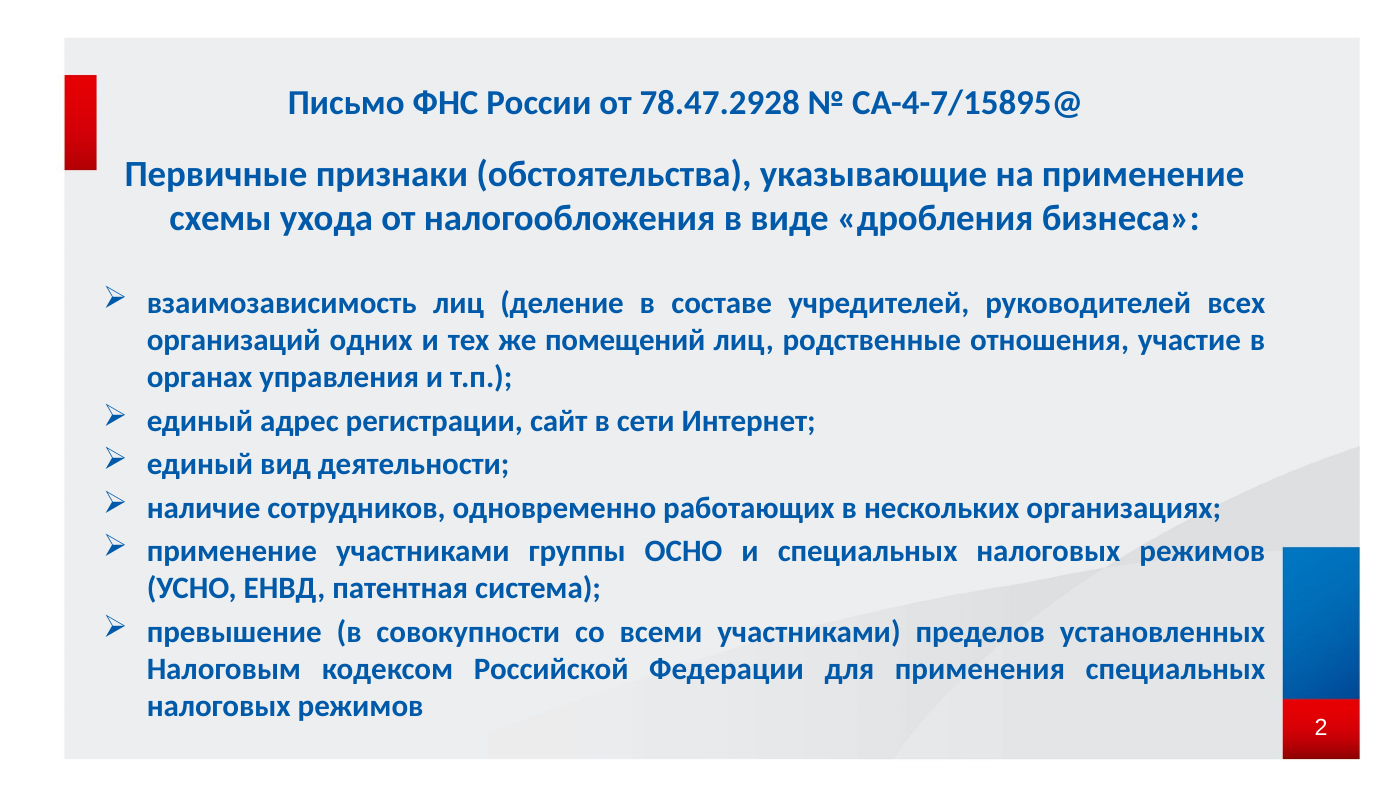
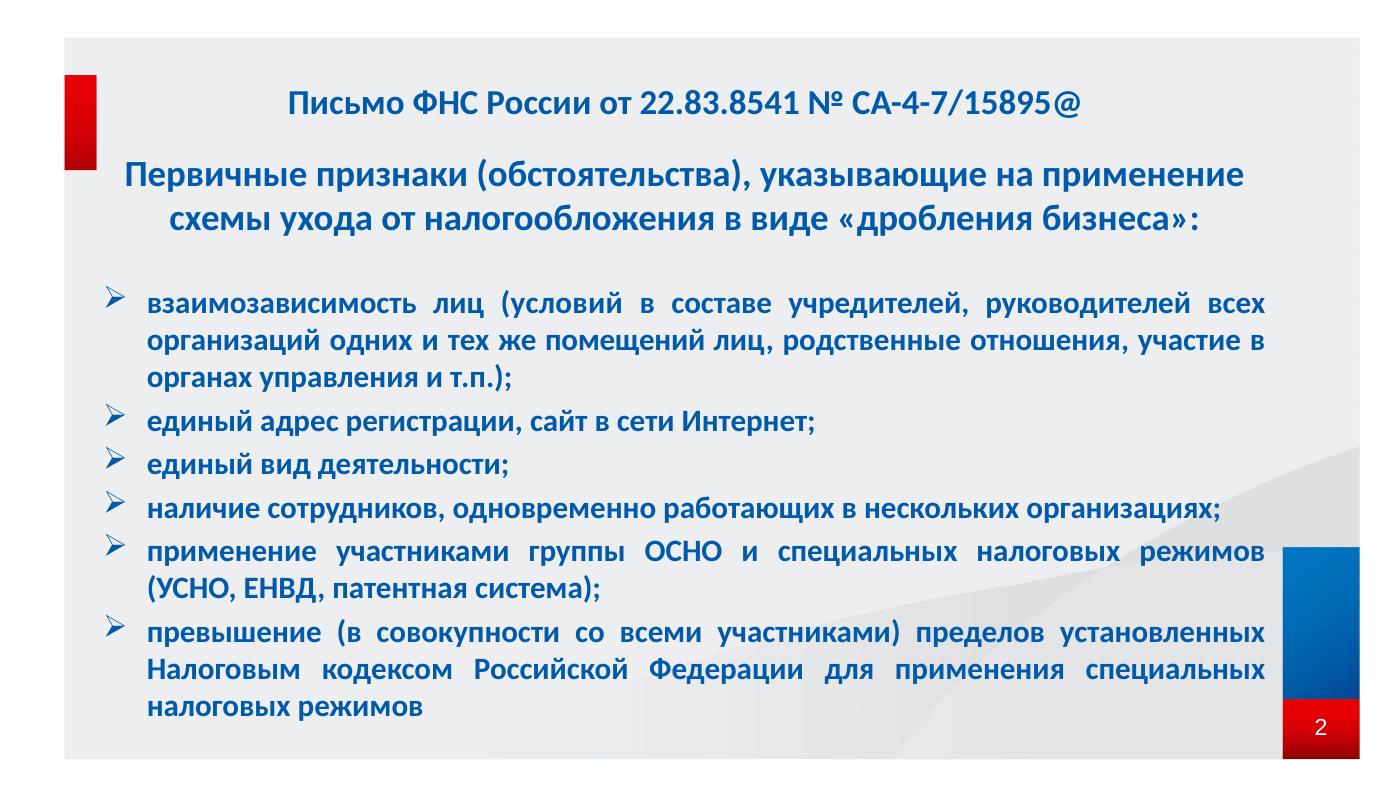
78.47.2928: 78.47.2928 -> 22.83.8541
деление: деление -> условий
